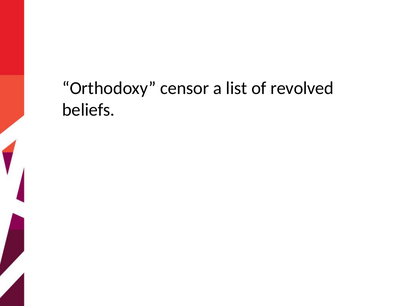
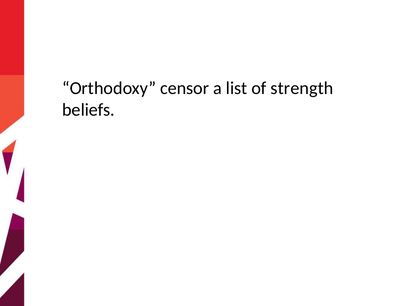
revolved: revolved -> strength
